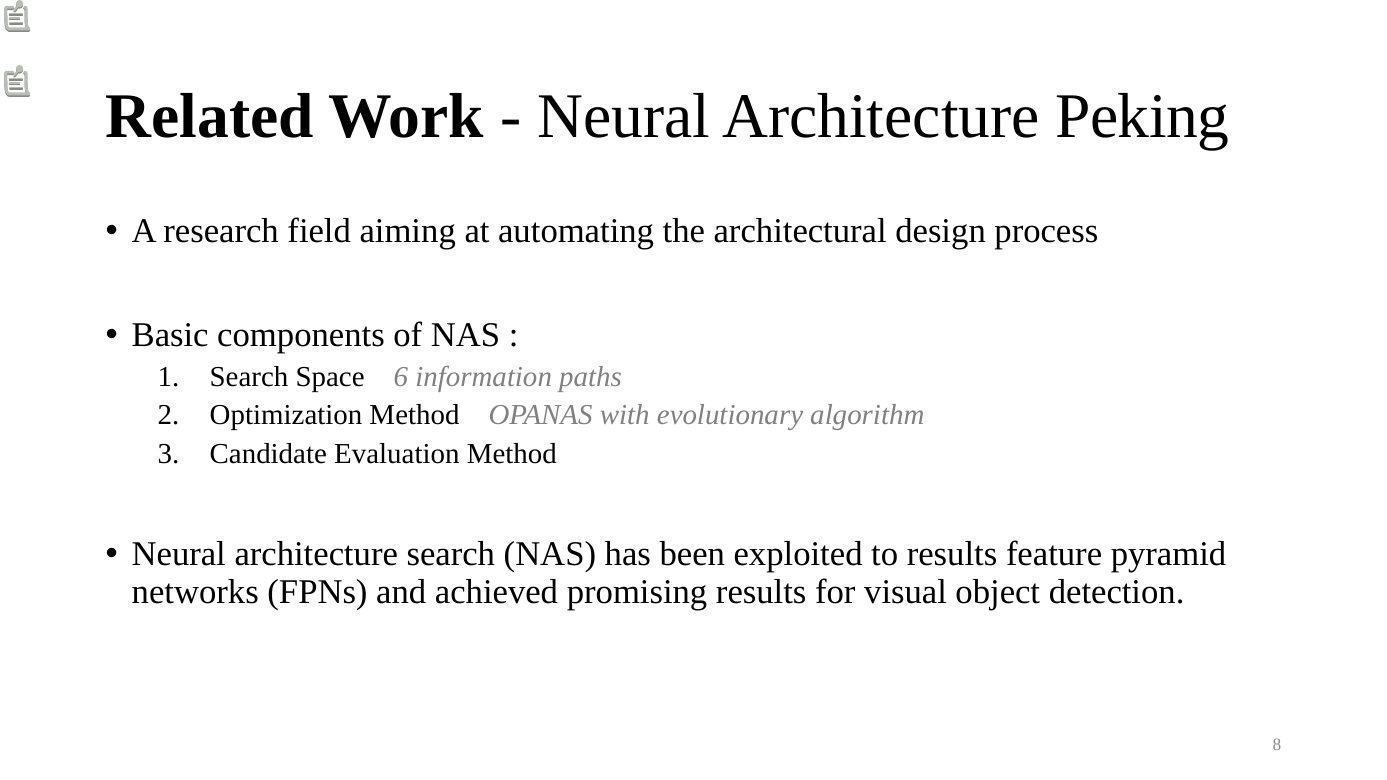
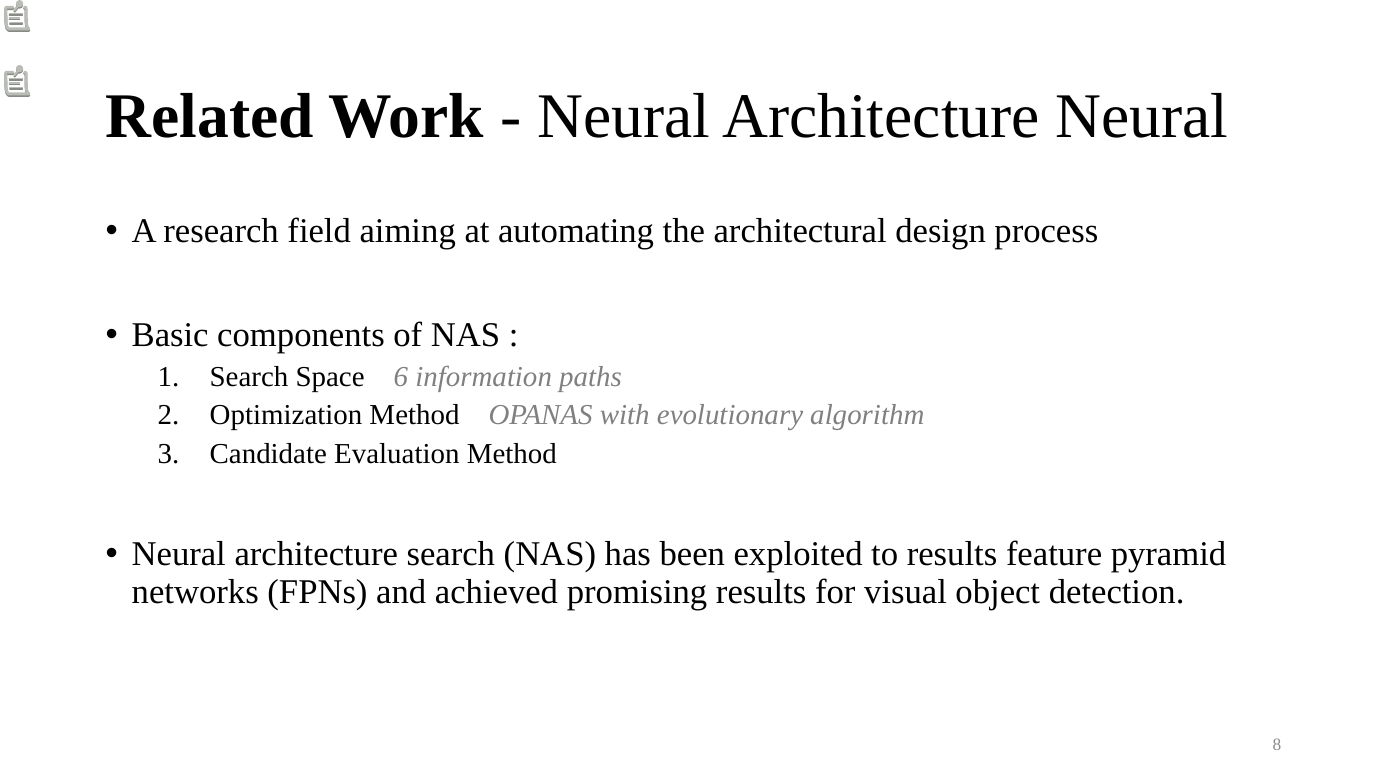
Architecture Peking: Peking -> Neural
